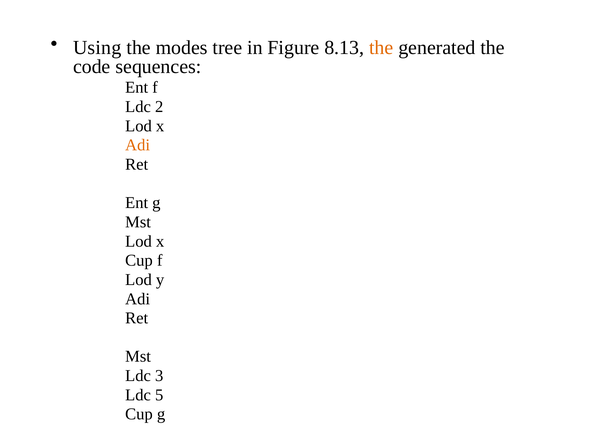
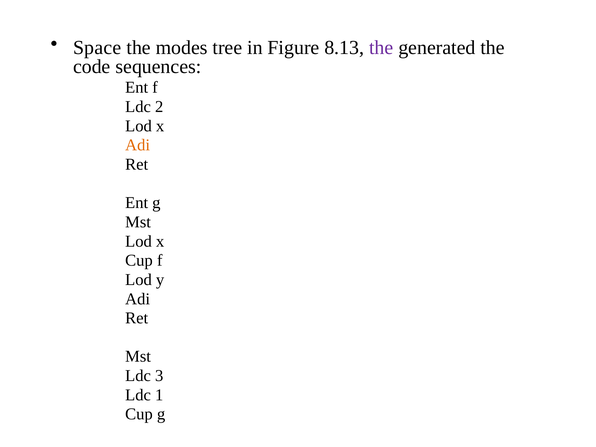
Using: Using -> Space
the at (381, 47) colour: orange -> purple
5: 5 -> 1
